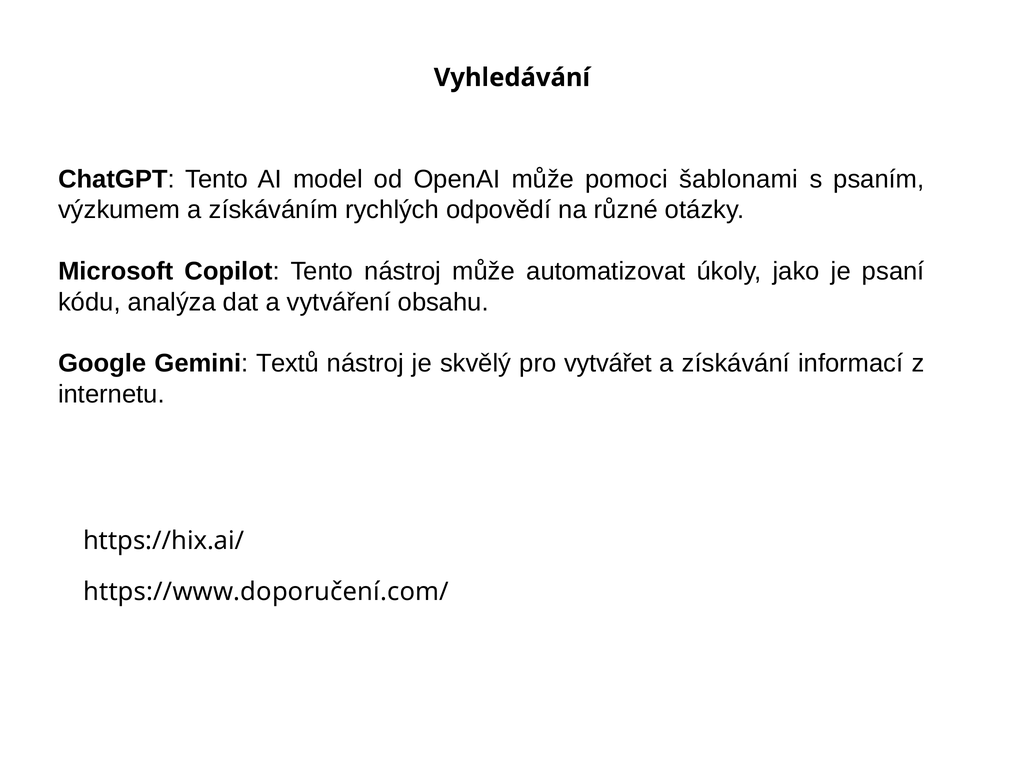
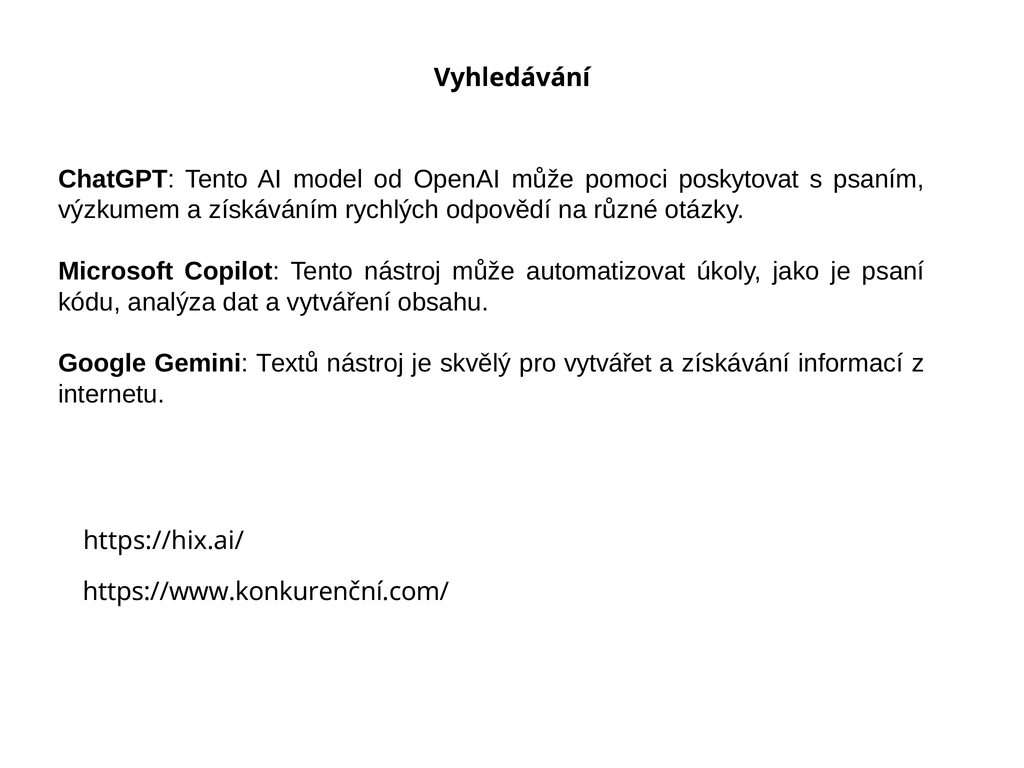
šablonami: šablonami -> poskytovat
https://www.doporučení.com/: https://www.doporučení.com/ -> https://www.konkurenční.com/
